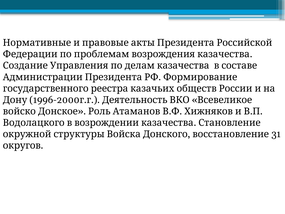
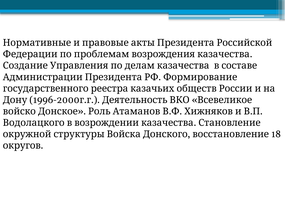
31: 31 -> 18
